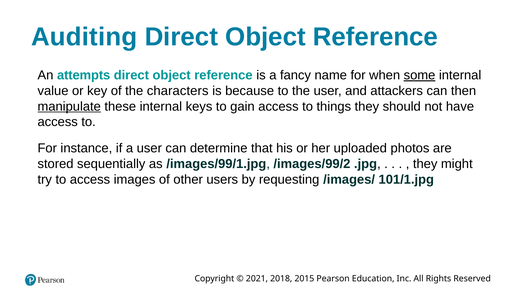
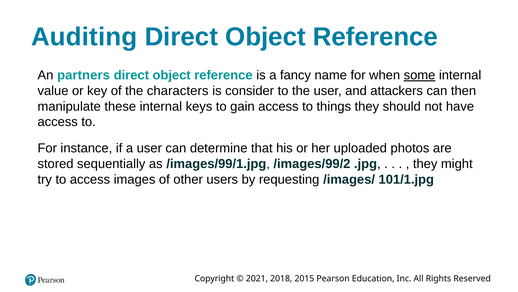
attempts: attempts -> partners
because: because -> consider
manipulate underline: present -> none
